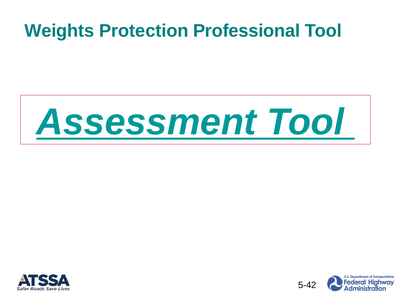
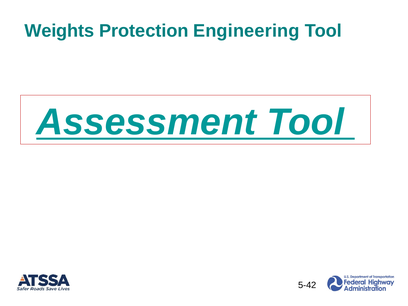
Professional: Professional -> Engineering
